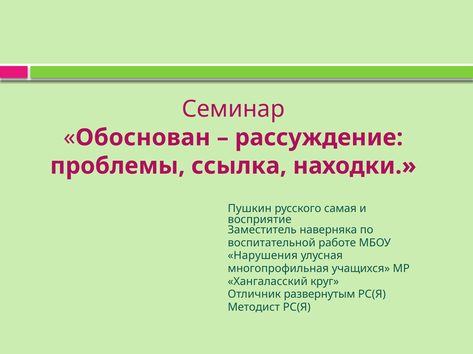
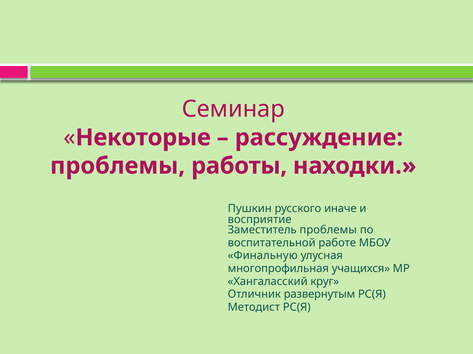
Обоснован: Обоснован -> Некоторые
ссылка: ссылка -> работы
самая: самая -> иначе
Заместитель наверняка: наверняка -> проблемы
Нарушения: Нарушения -> Финальную
